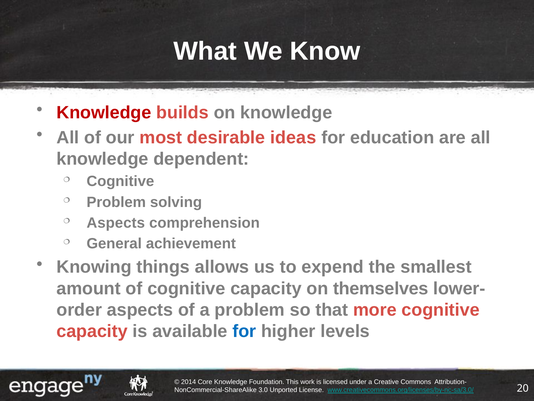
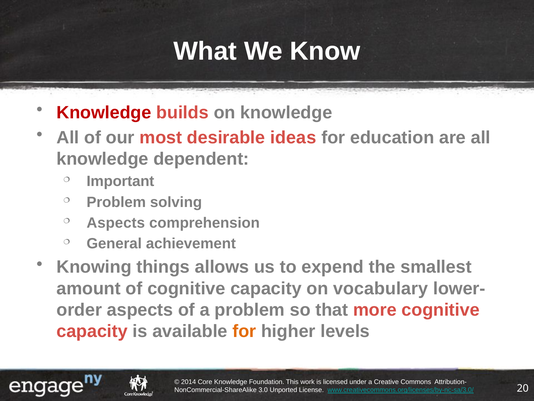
Cognitive at (120, 181): Cognitive -> Important
themselves: themselves -> vocabulary
for at (244, 331) colour: blue -> orange
